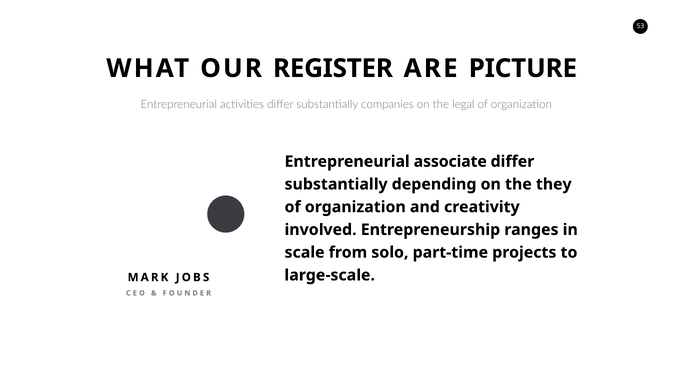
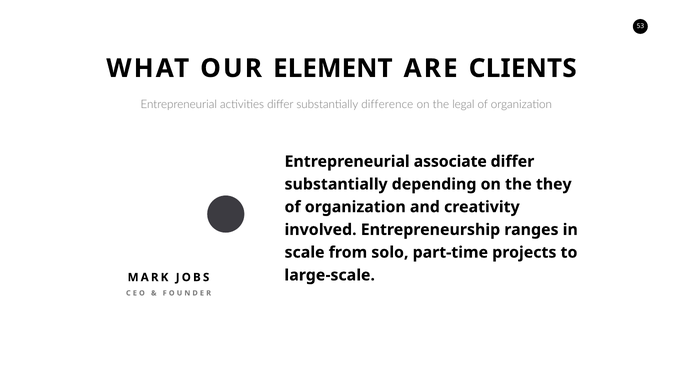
REGISTER: REGISTER -> ELEMENT
PICTURE: PICTURE -> CLIENTS
companies: companies -> difference
